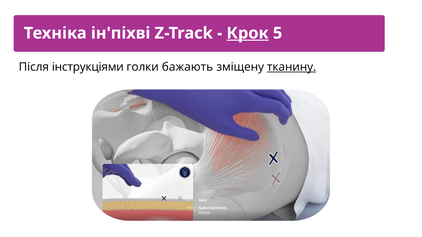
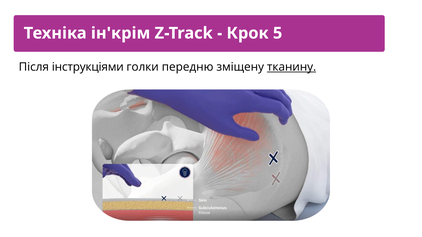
ін'піхві: ін'піхві -> ін'крім
Крок underline: present -> none
бажають: бажають -> передню
